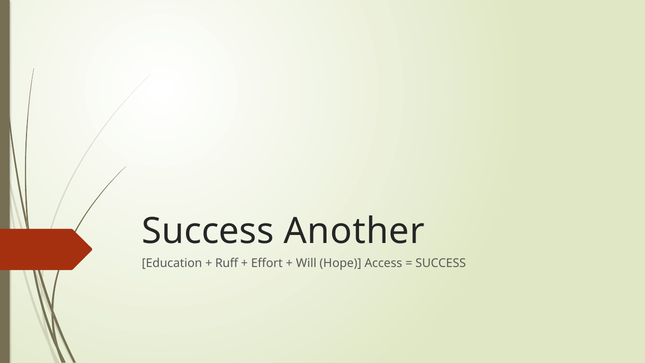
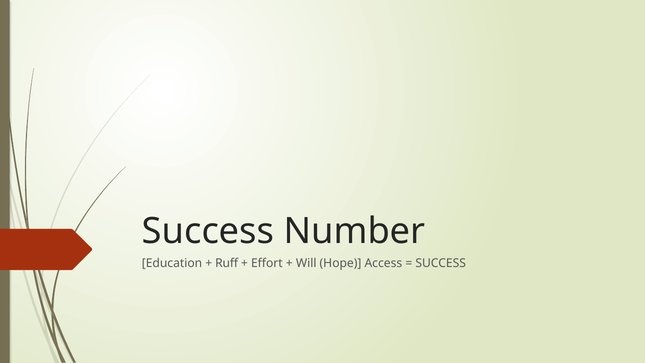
Another: Another -> Number
